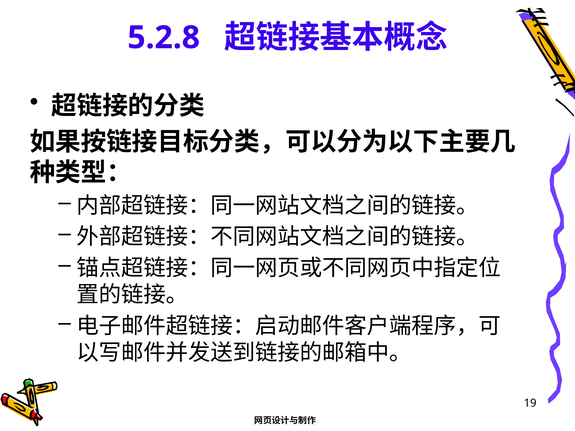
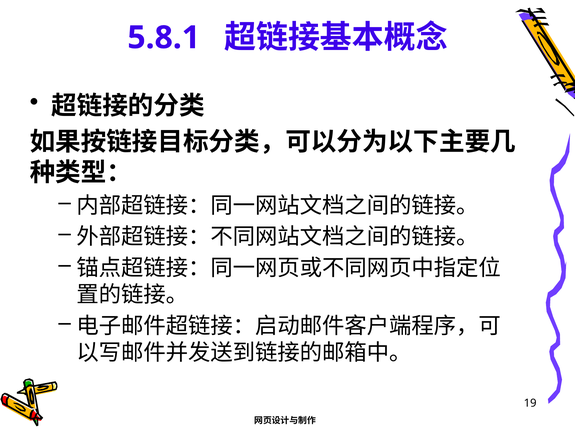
5.2.8: 5.2.8 -> 5.8.1
